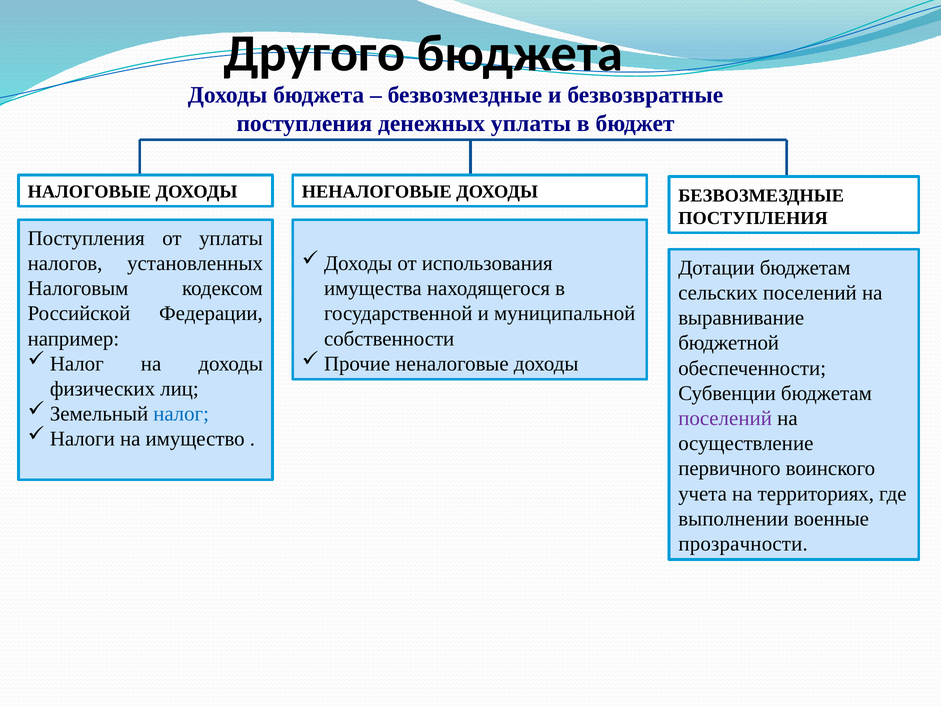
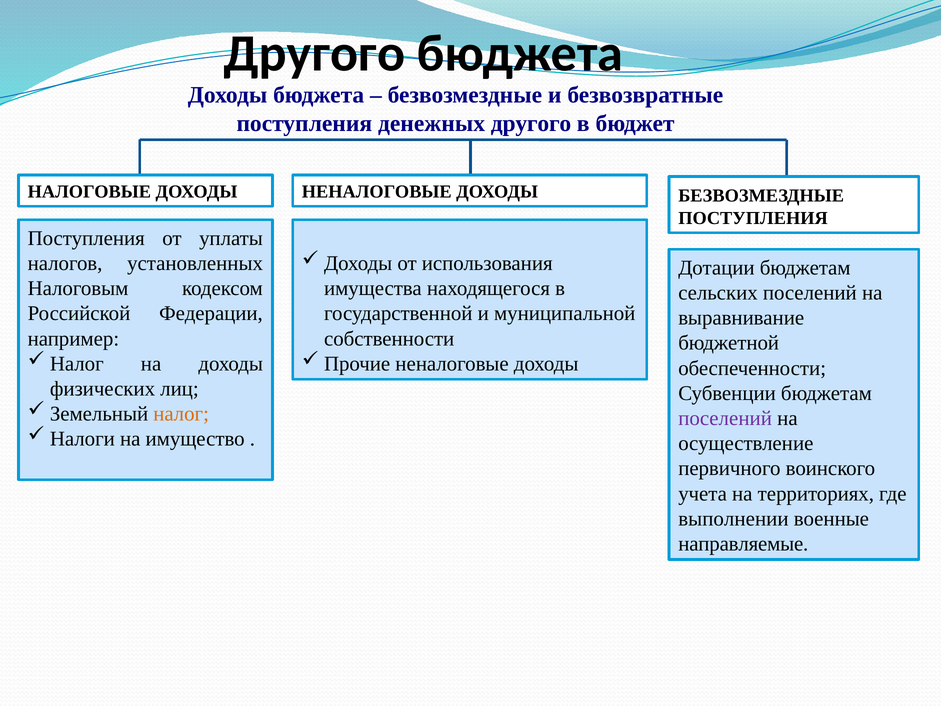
денежных уплаты: уплаты -> другого
налог colour: blue -> orange
прозрачности: прозрачности -> направляемые
